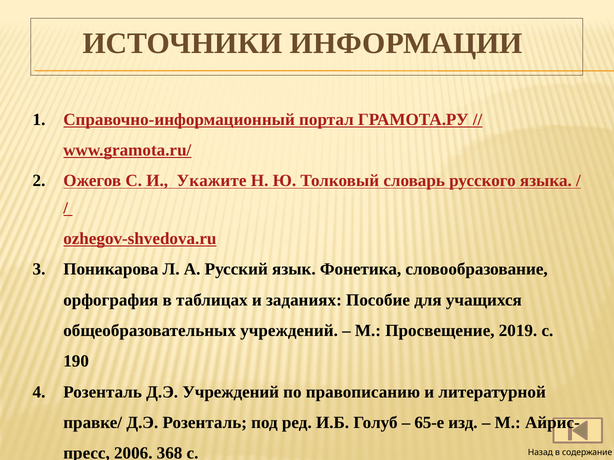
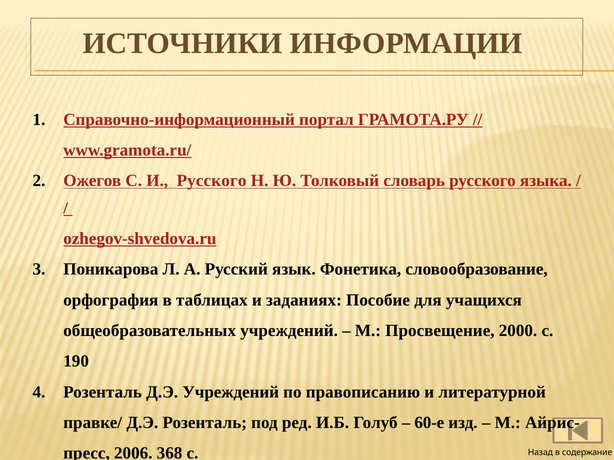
И Укажите: Укажите -> Русского
2019: 2019 -> 2000
65-е: 65-е -> 60-е
